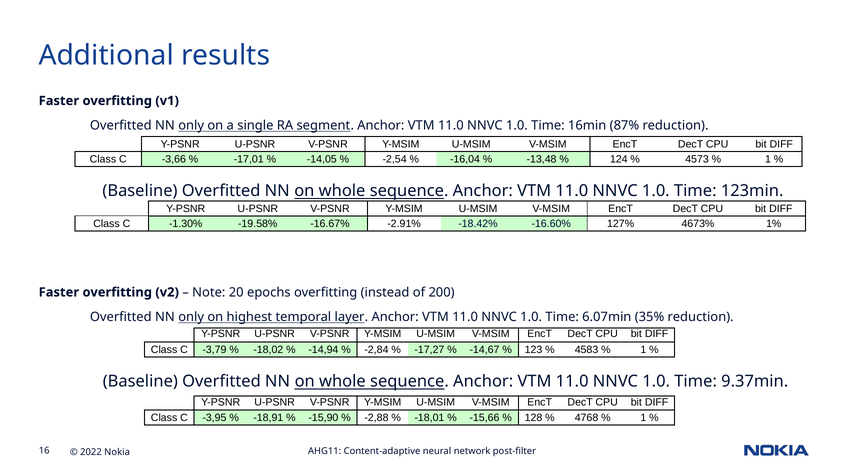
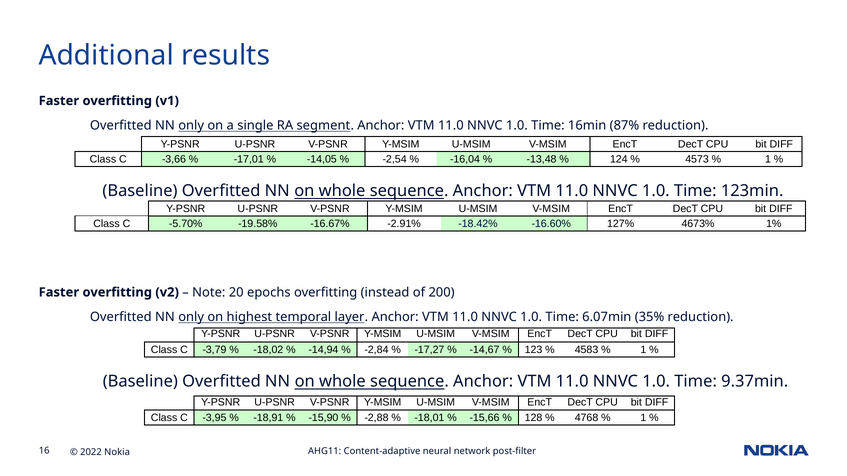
-1.30%: -1.30% -> -5.70%
